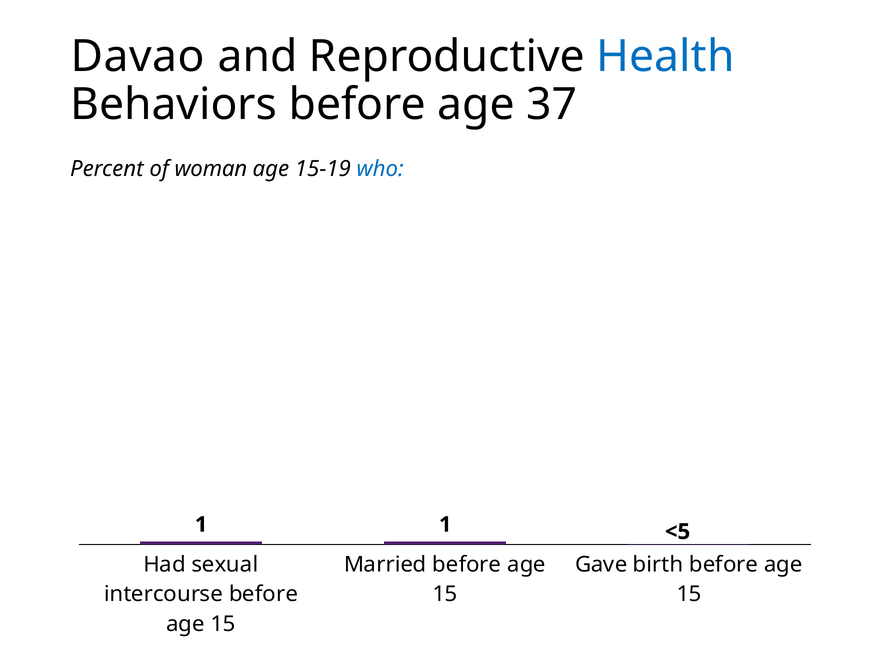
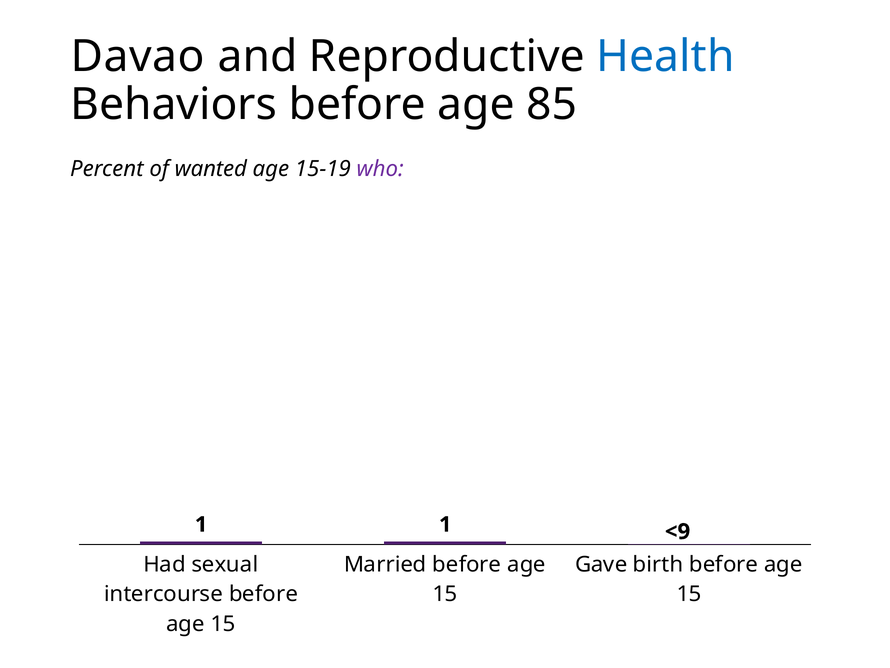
37: 37 -> 85
woman: woman -> wanted
who colour: blue -> purple
<5: <5 -> <9
